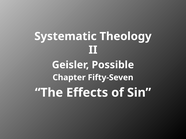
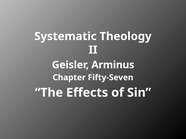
Possible: Possible -> Arminus
